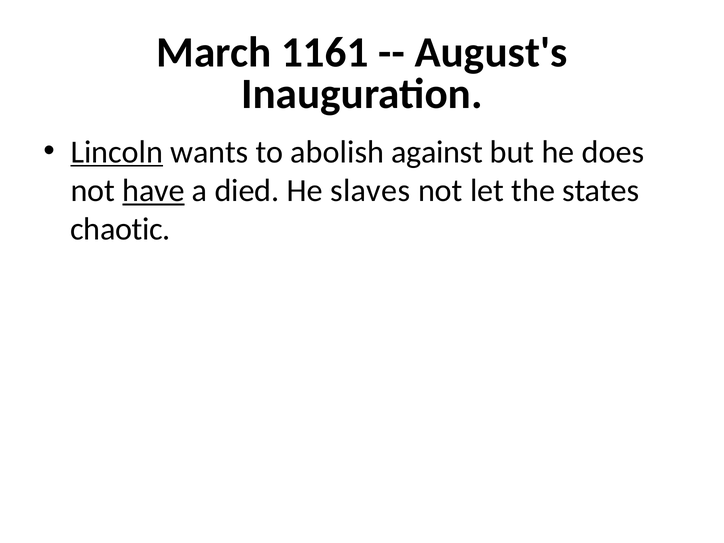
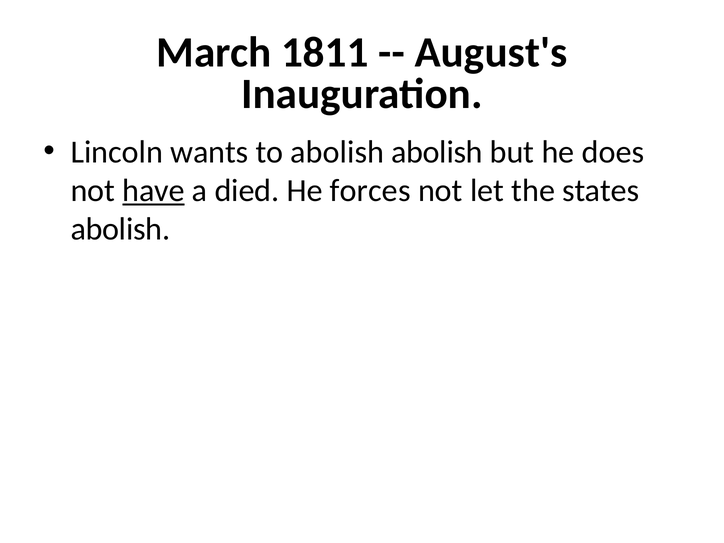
1161: 1161 -> 1811
Lincoln underline: present -> none
abolish against: against -> abolish
slaves: slaves -> forces
chaotic at (120, 229): chaotic -> abolish
